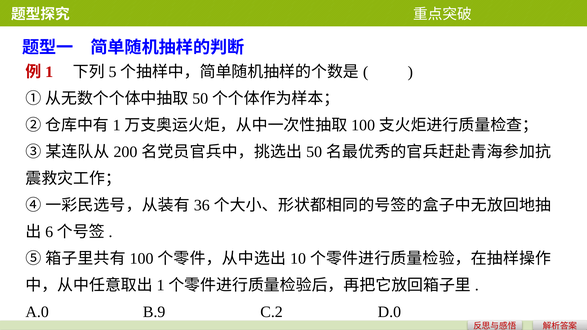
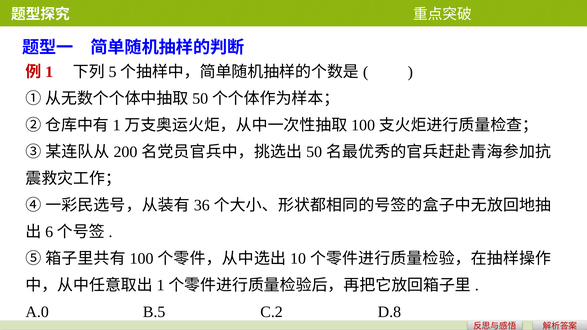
B.9: B.9 -> B.5
D.0: D.0 -> D.8
